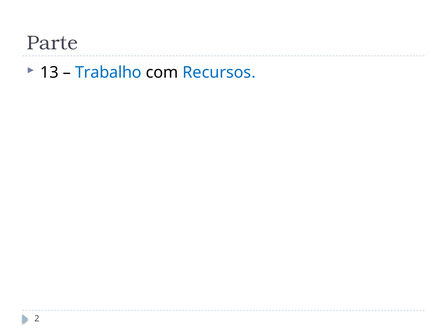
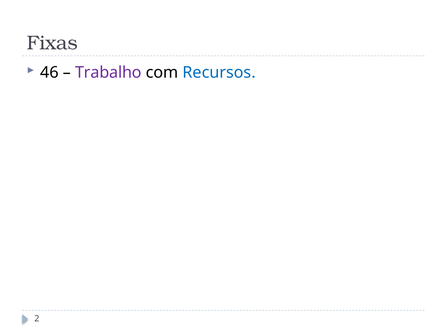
Parte: Parte -> Fixas
13: 13 -> 46
Trabalho colour: blue -> purple
